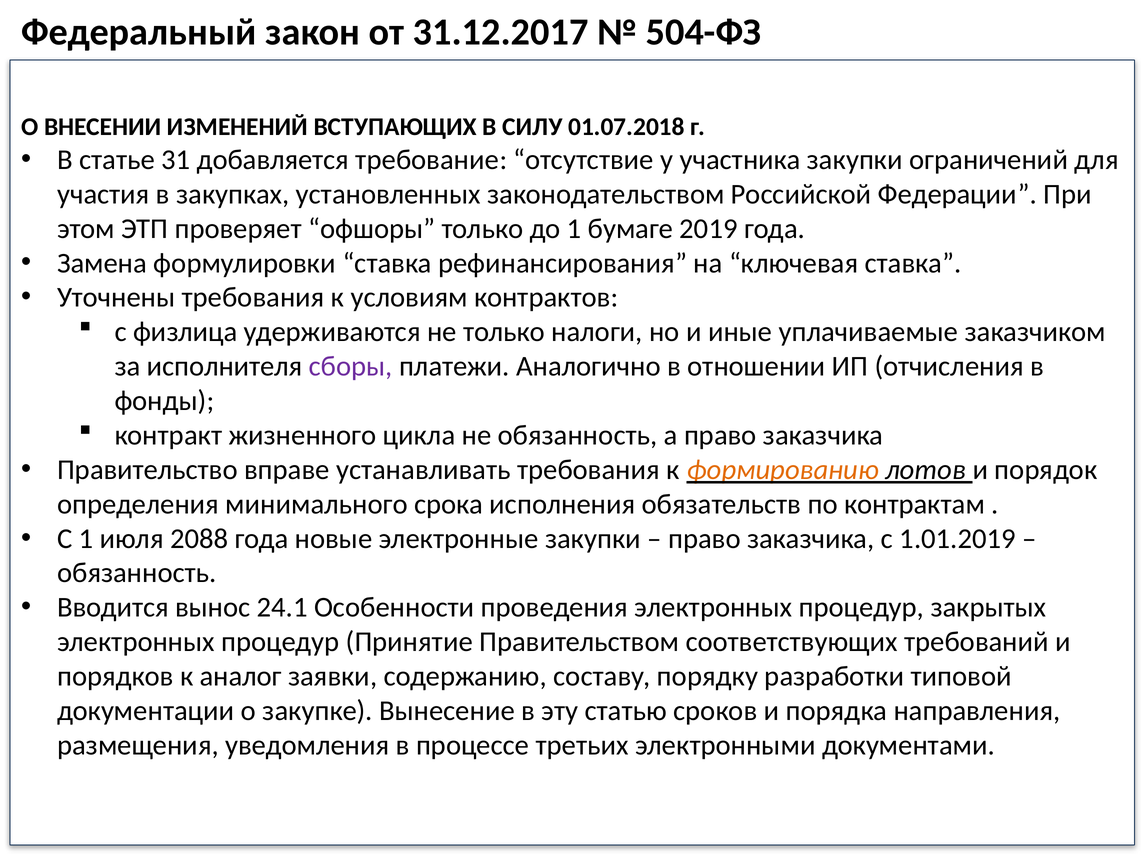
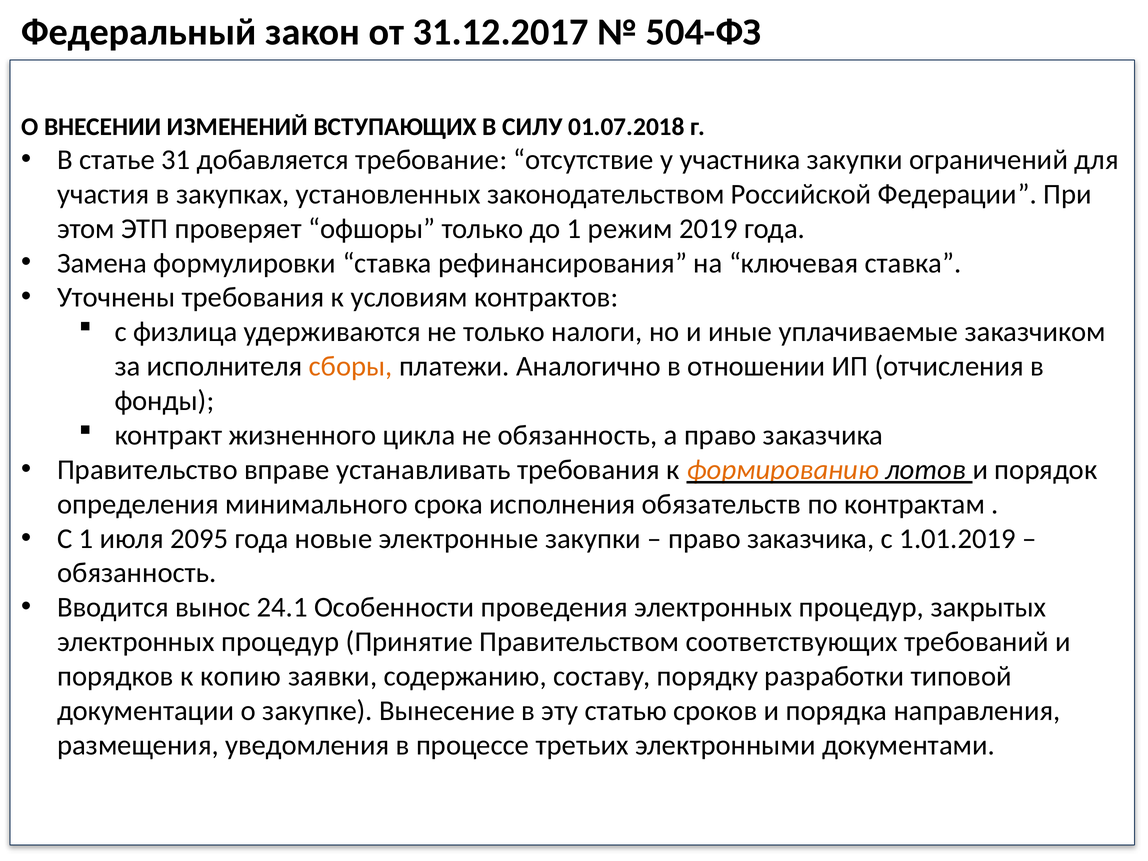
бумаге: бумаге -> режим
сборы colour: purple -> orange
2088: 2088 -> 2095
аналог: аналог -> копию
